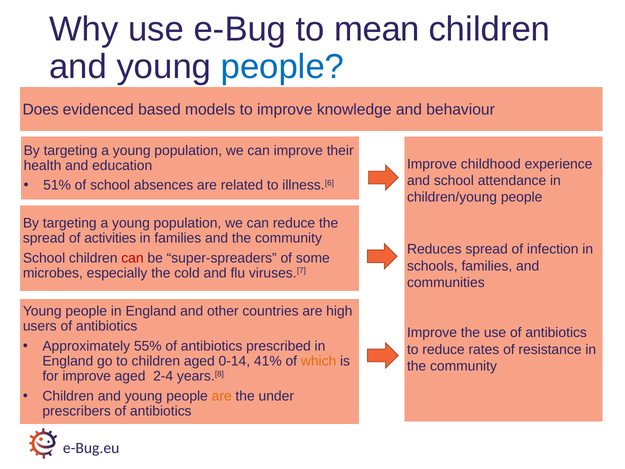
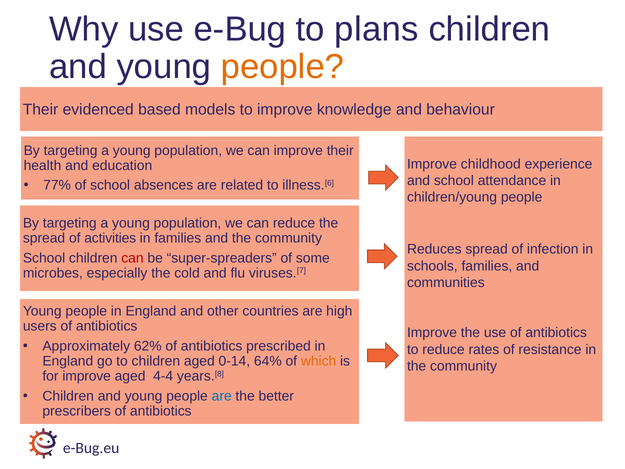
mean: mean -> plans
people at (282, 67) colour: blue -> orange
Does at (41, 109): Does -> Their
51%: 51% -> 77%
55%: 55% -> 62%
41%: 41% -> 64%
2-4: 2-4 -> 4-4
are at (222, 396) colour: orange -> blue
under: under -> better
